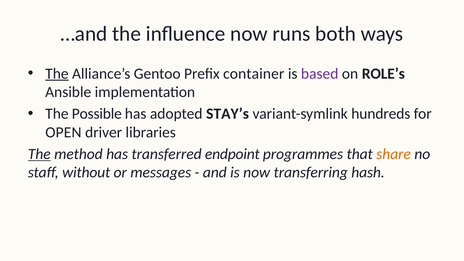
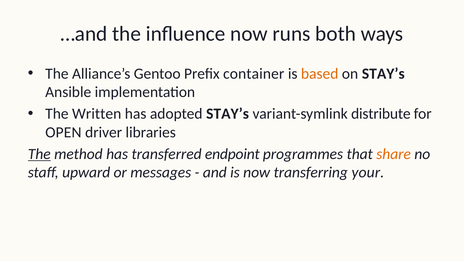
The at (57, 74) underline: present -> none
based colour: purple -> orange
on ROLE’s: ROLE’s -> STAY’s
Possible: Possible -> Written
hundreds: hundreds -> distribute
without: without -> upward
hash: hash -> your
